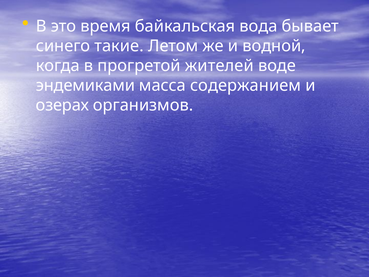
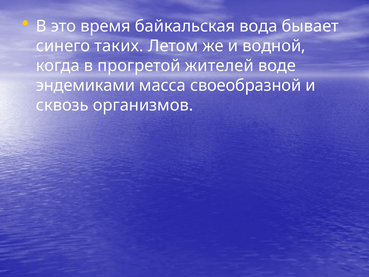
такие: такие -> таких
содержанием: содержанием -> своеобразной
озерах: озерах -> сквозь
